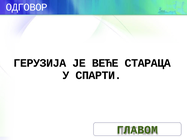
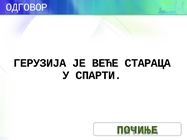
ГЛАВОМ: ГЛАВОМ -> ПОЧИЊЕ
